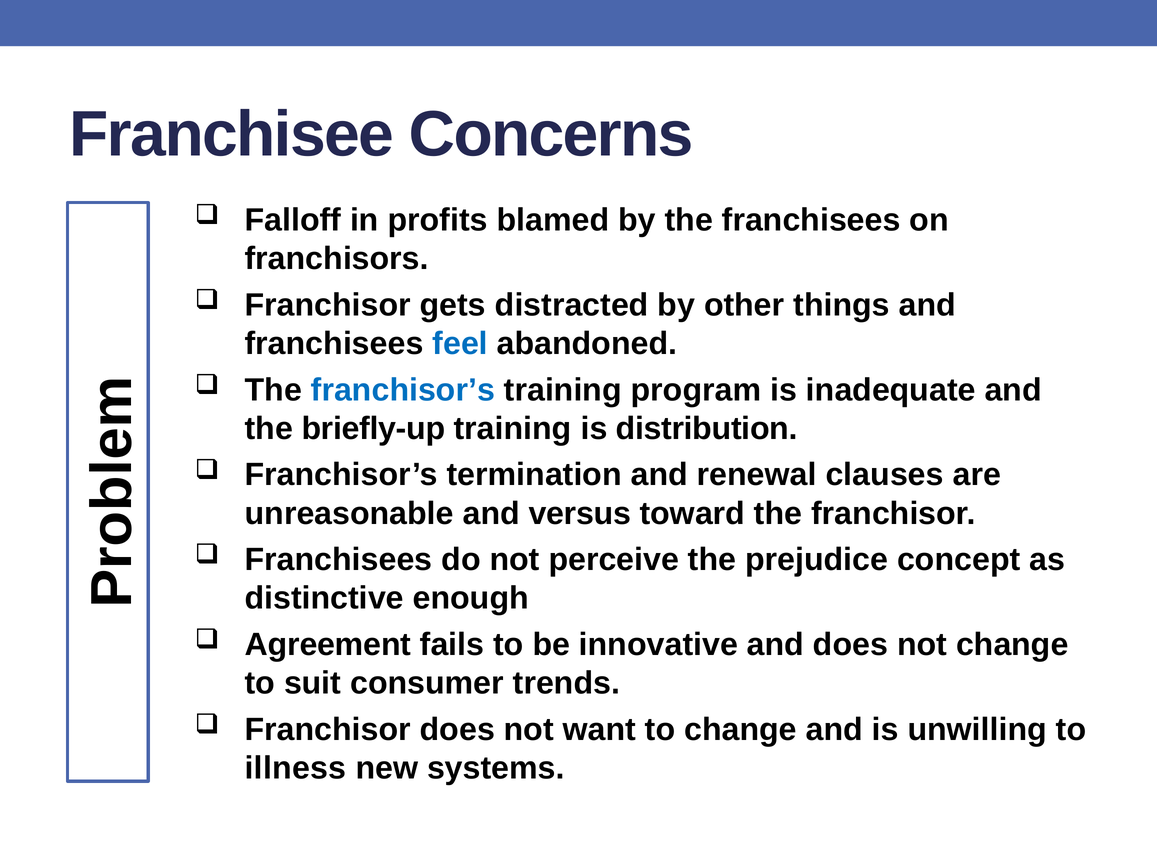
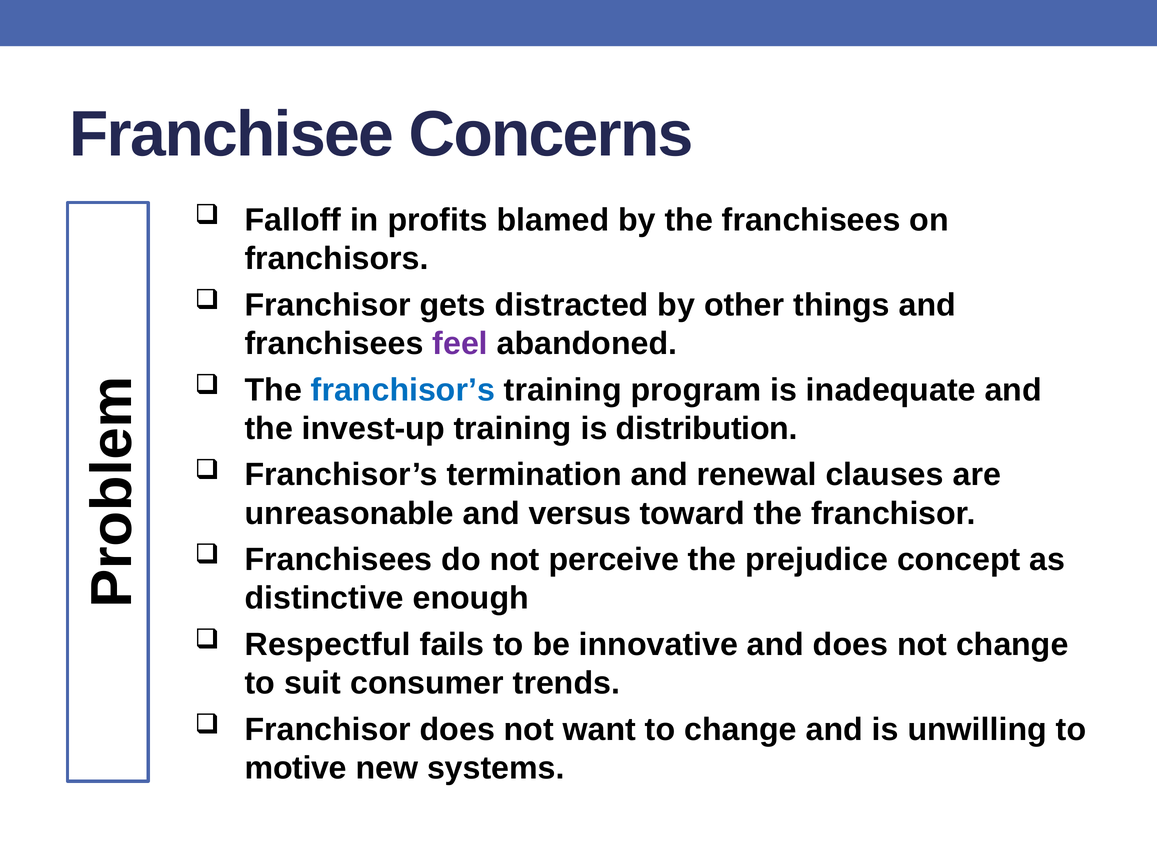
feel colour: blue -> purple
briefly-up: briefly-up -> invest-up
Agreement: Agreement -> Respectful
illness: illness -> motive
